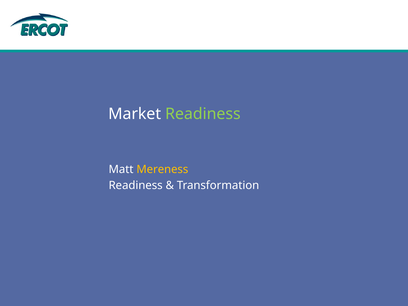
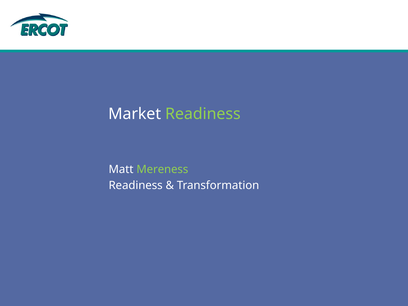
Mereness colour: yellow -> light green
